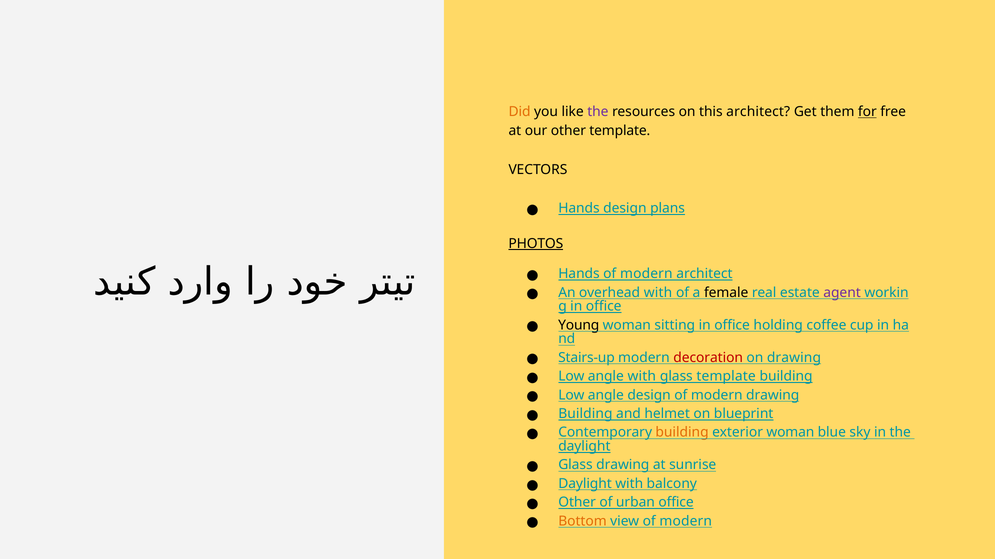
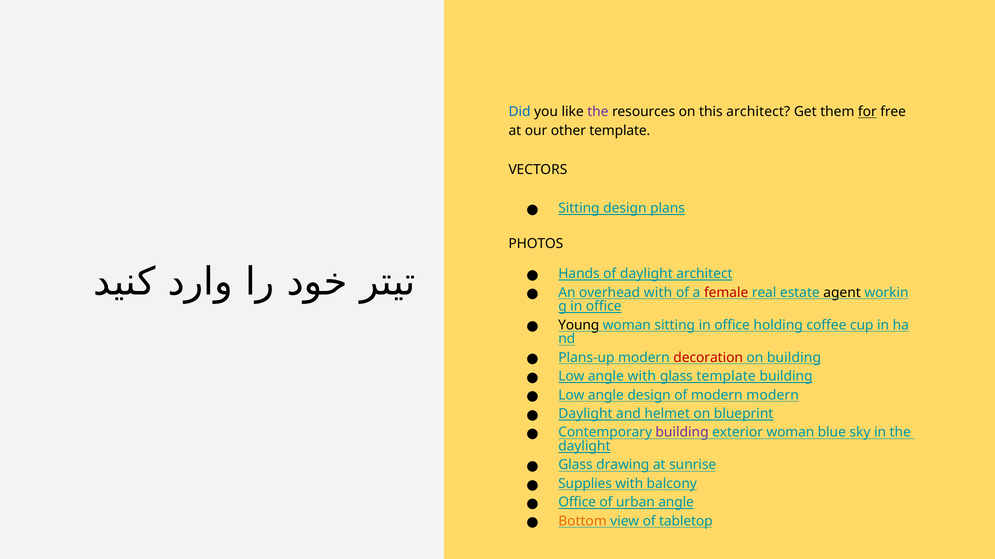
Did colour: orange -> blue
Hands at (579, 208): Hands -> Sitting
PHOTOS underline: present -> none
Hands of modern: modern -> daylight
female colour: black -> red
agent colour: purple -> black
Stairs-up: Stairs-up -> Plans-up
on drawing: drawing -> building
modern drawing: drawing -> modern
Building at (585, 414): Building -> Daylight
building at (682, 433) colour: orange -> purple
Daylight at (585, 484): Daylight -> Supplies
Other at (577, 503): Other -> Office
urban office: office -> angle
view of modern: modern -> tabletop
